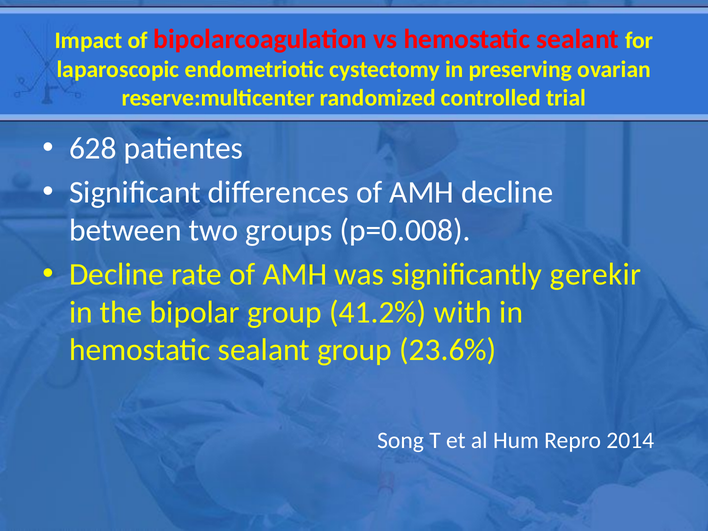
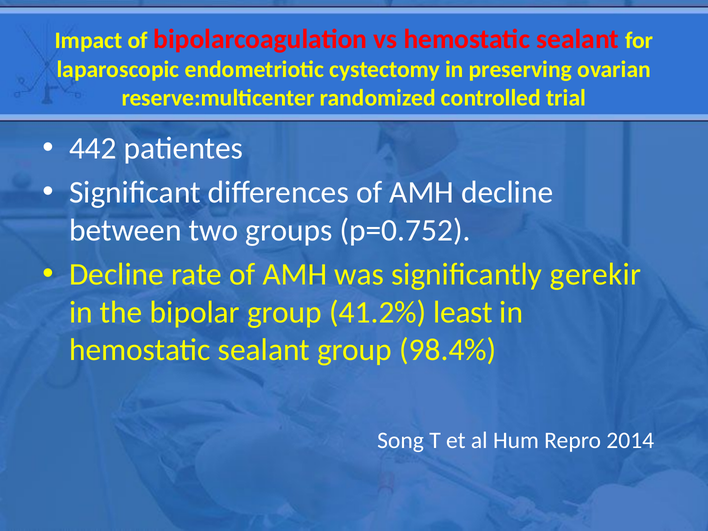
628: 628 -> 442
p=0.008: p=0.008 -> p=0.752
with: with -> least
23.6%: 23.6% -> 98.4%
